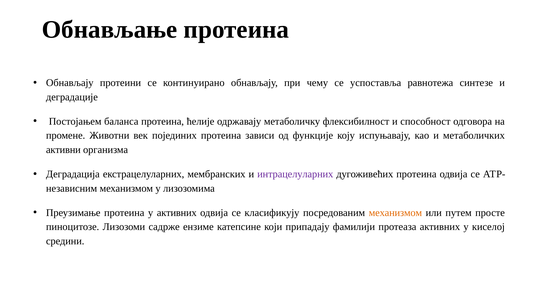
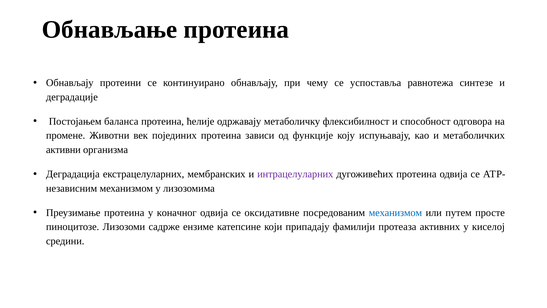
у активних: активних -> коначног
класификују: класификују -> оксидативне
механизмом at (395, 213) colour: orange -> blue
